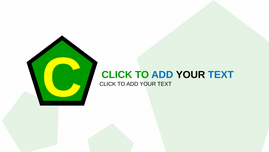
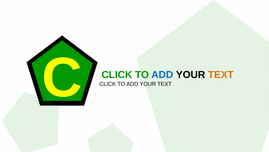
TEXT at (221, 74) colour: blue -> orange
